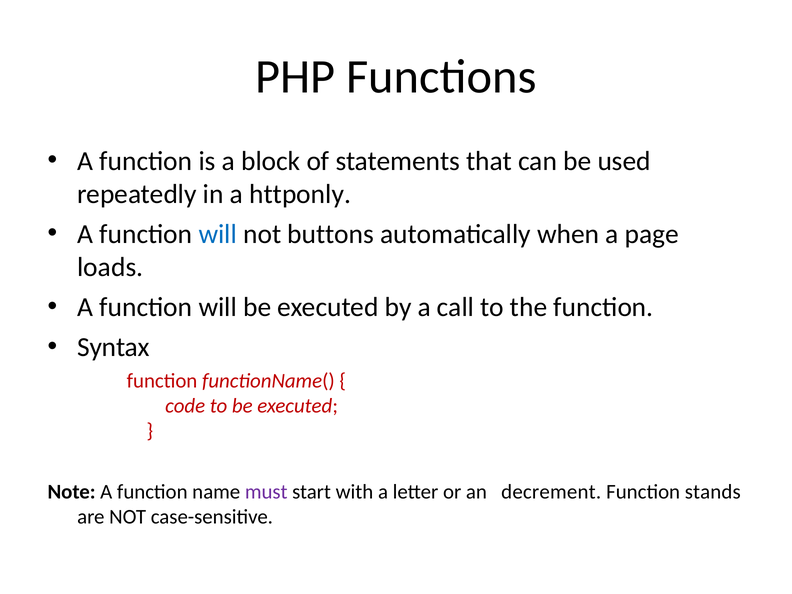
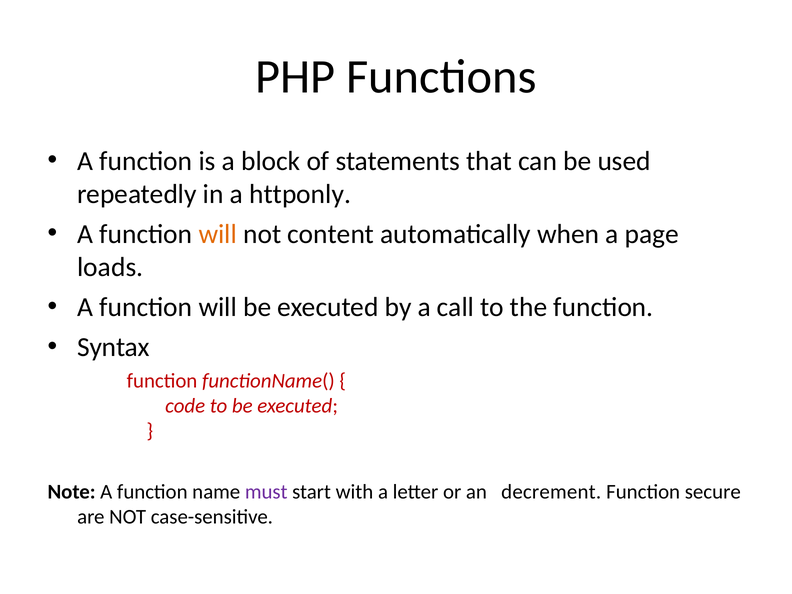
will at (218, 234) colour: blue -> orange
buttons: buttons -> content
stands: stands -> secure
